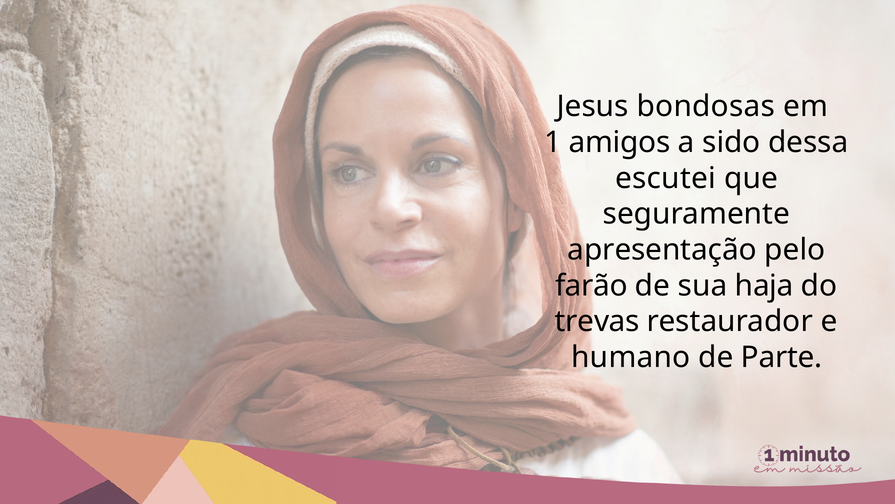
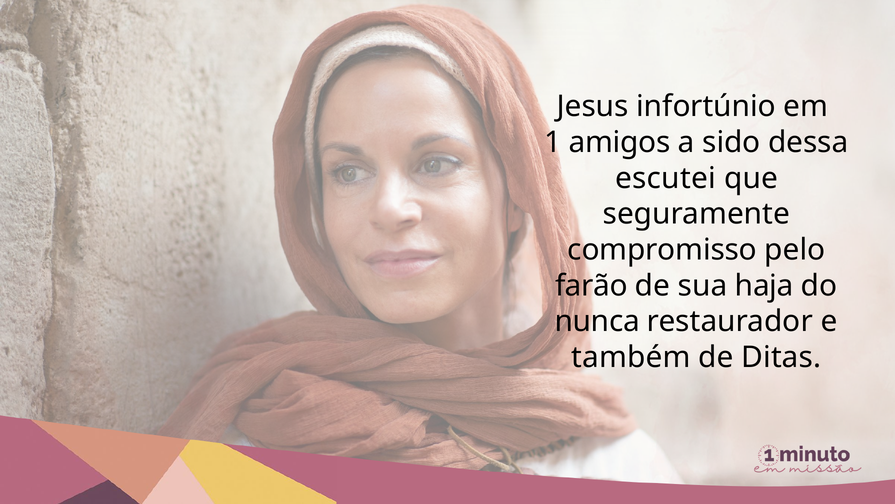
bondosas: bondosas -> infortúnio
apresentação: apresentação -> compromisso
trevas: trevas -> nunca
humano: humano -> também
Parte: Parte -> Ditas
